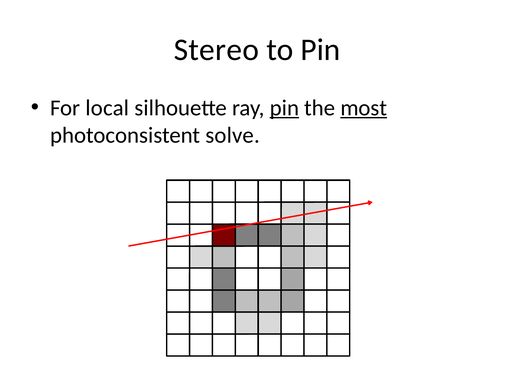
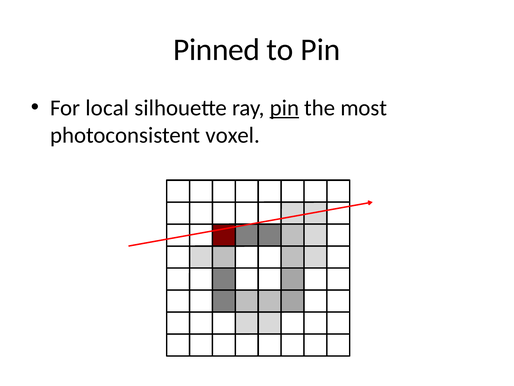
Stereo: Stereo -> Pinned
most underline: present -> none
solve: solve -> voxel
